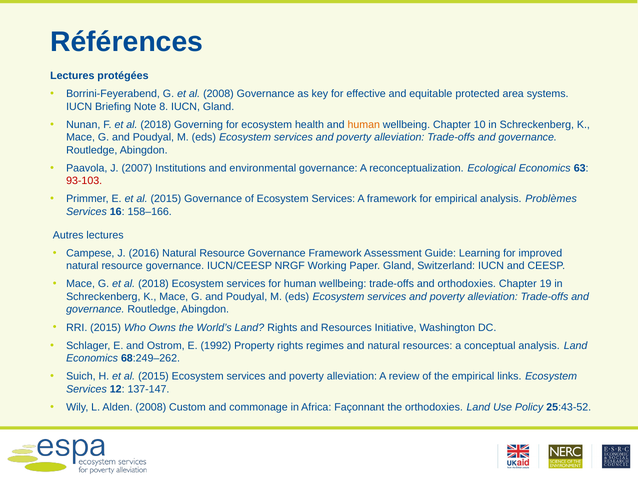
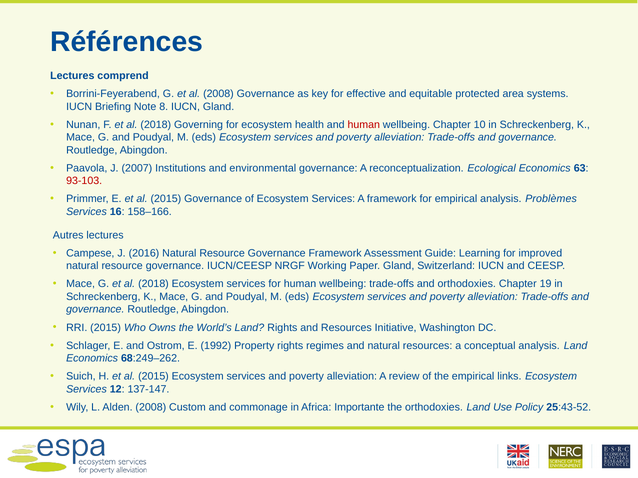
protégées: protégées -> comprend
human at (364, 125) colour: orange -> red
Façonnant: Façonnant -> Importante
